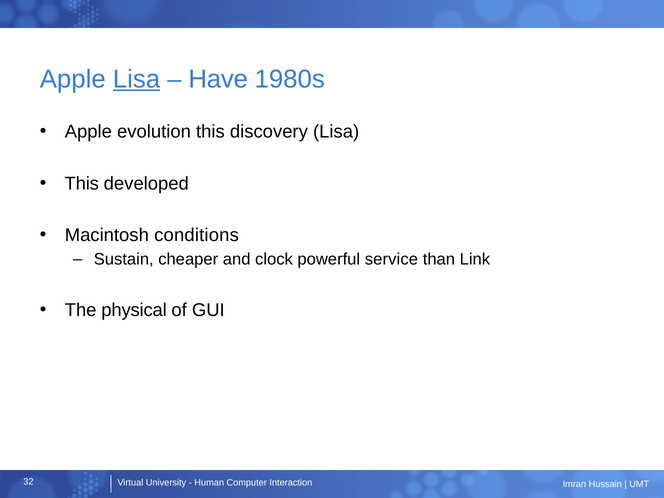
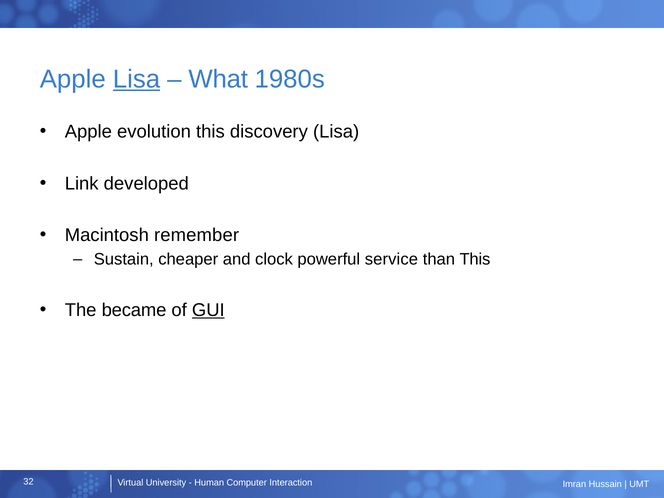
Have: Have -> What
This at (82, 184): This -> Link
conditions: conditions -> remember
than Link: Link -> This
physical: physical -> became
GUI underline: none -> present
